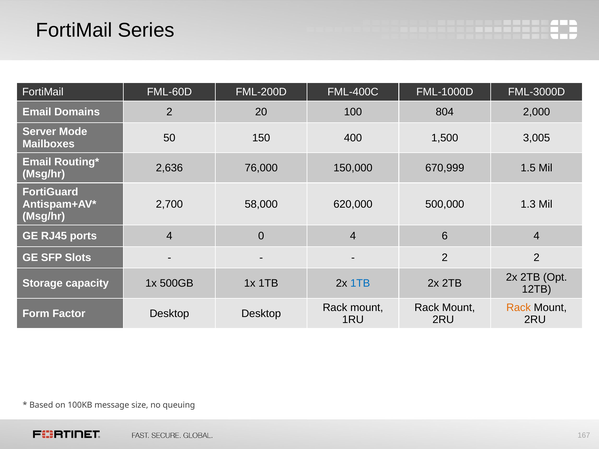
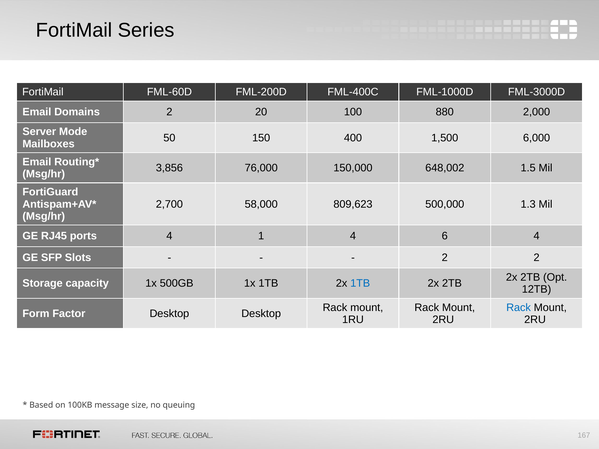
804: 804 -> 880
3,005: 3,005 -> 6,000
2,636: 2,636 -> 3,856
670,999: 670,999 -> 648,002
620,000: 620,000 -> 809,623
0: 0 -> 1
Rack at (519, 308) colour: orange -> blue
